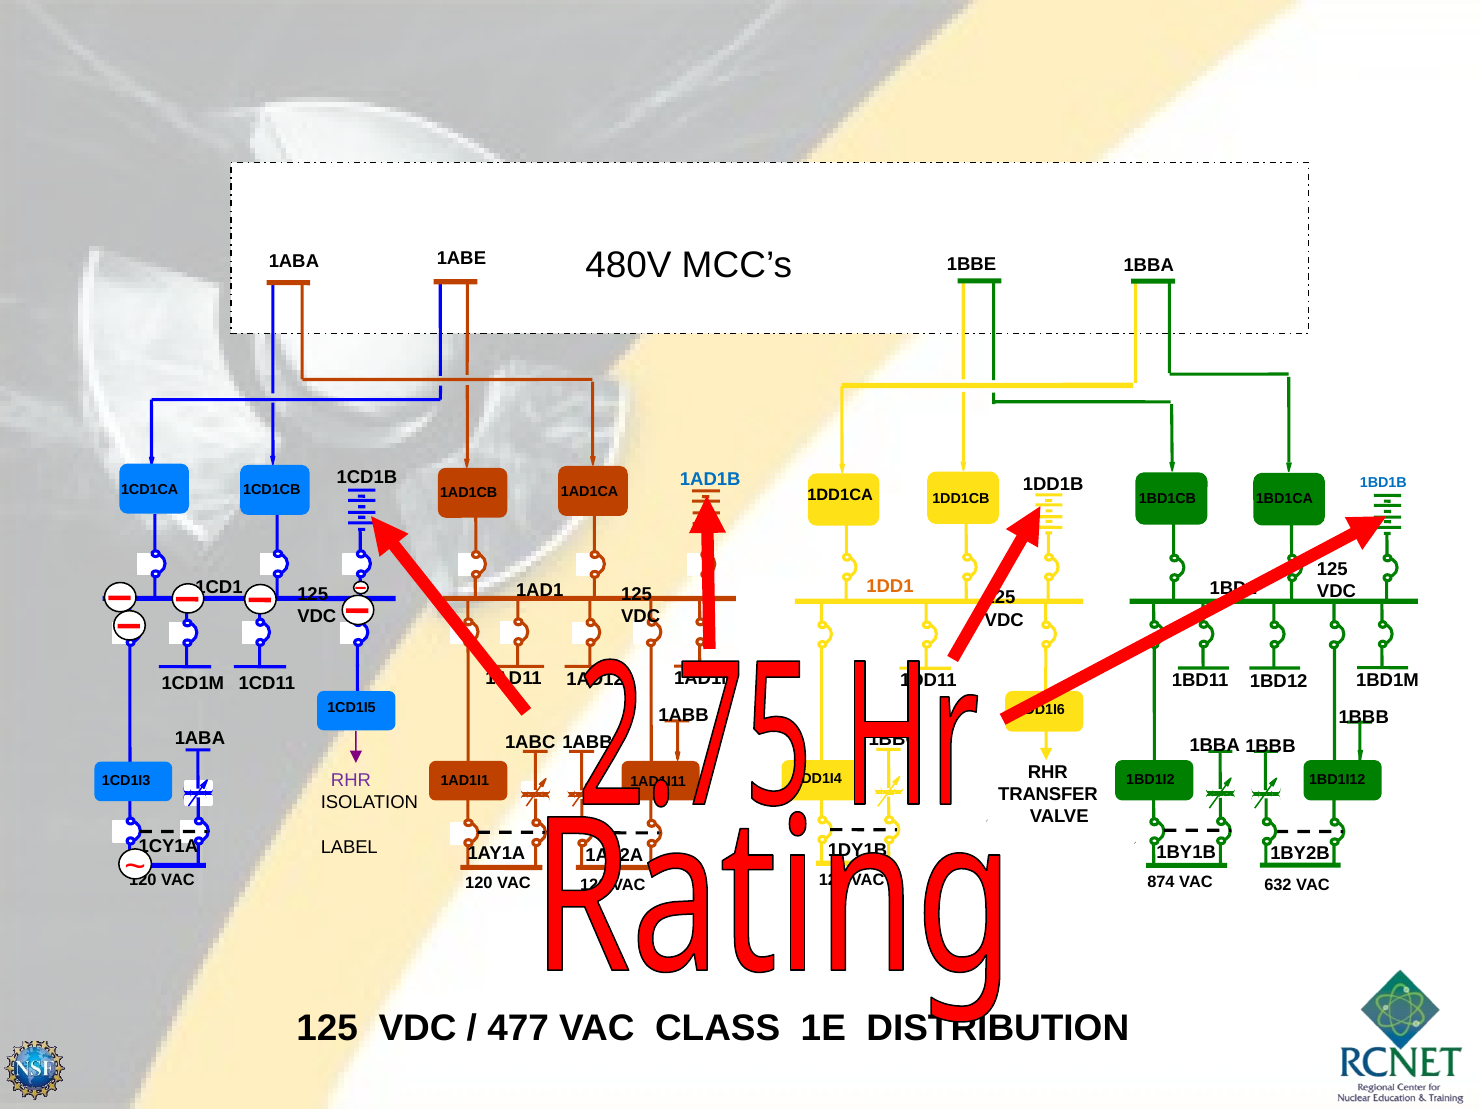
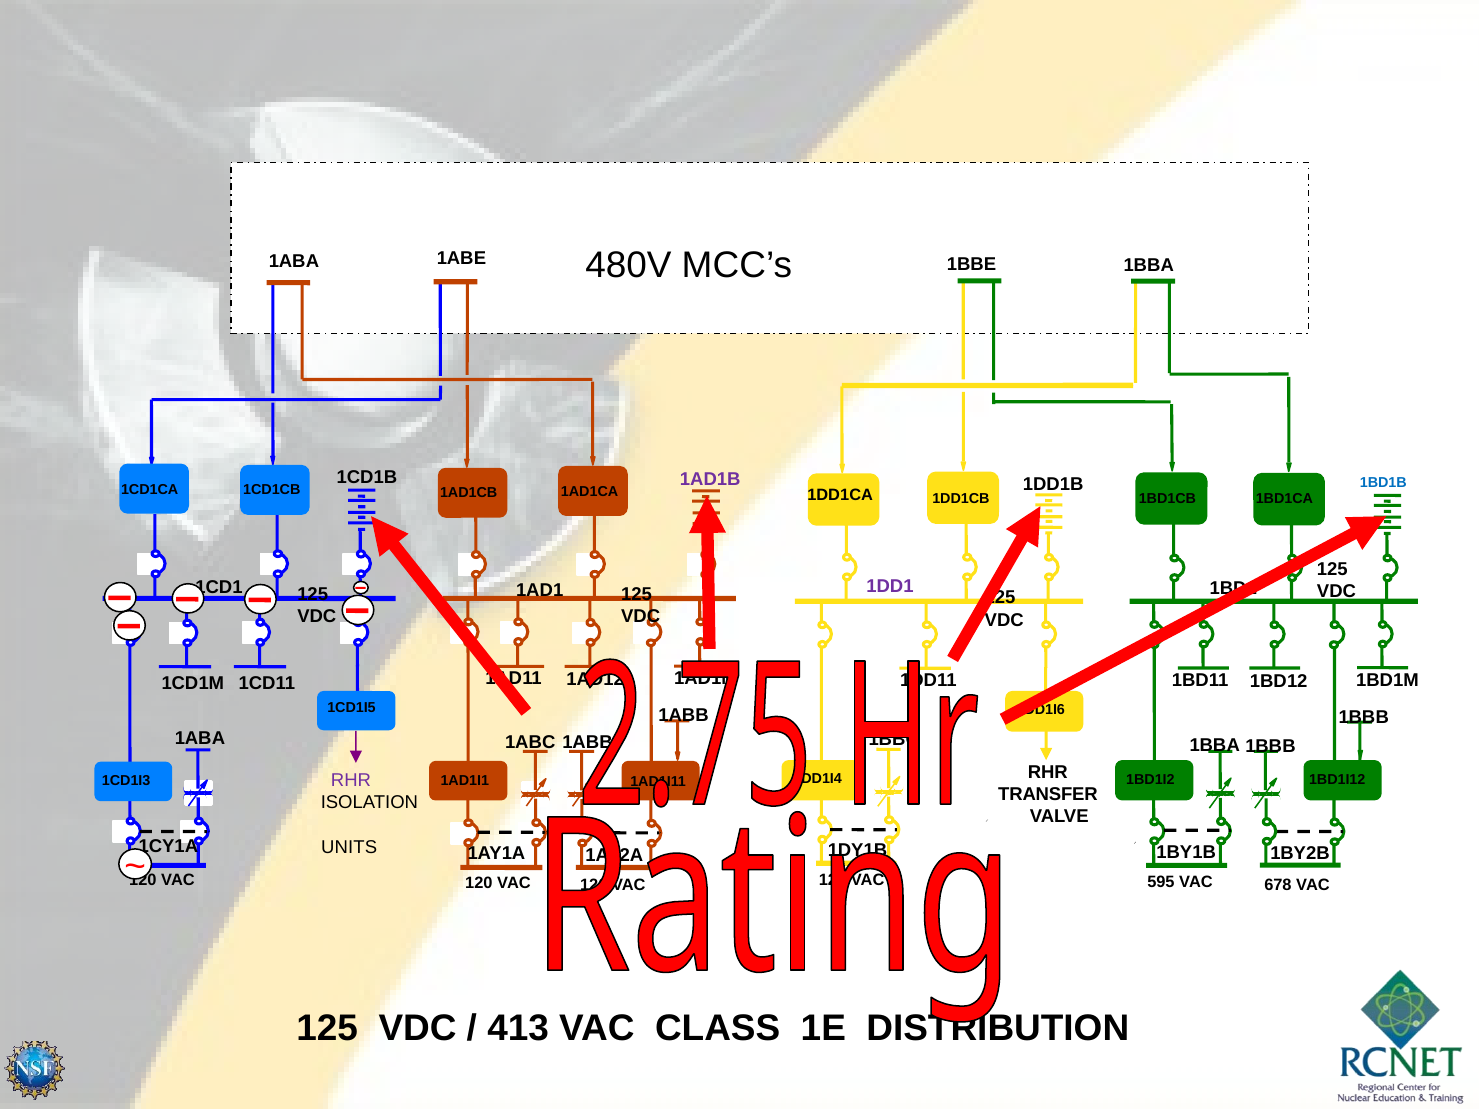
1AD1B colour: blue -> purple
1DD1 colour: orange -> purple
LABEL: LABEL -> UNITS
874: 874 -> 595
632: 632 -> 678
477: 477 -> 413
